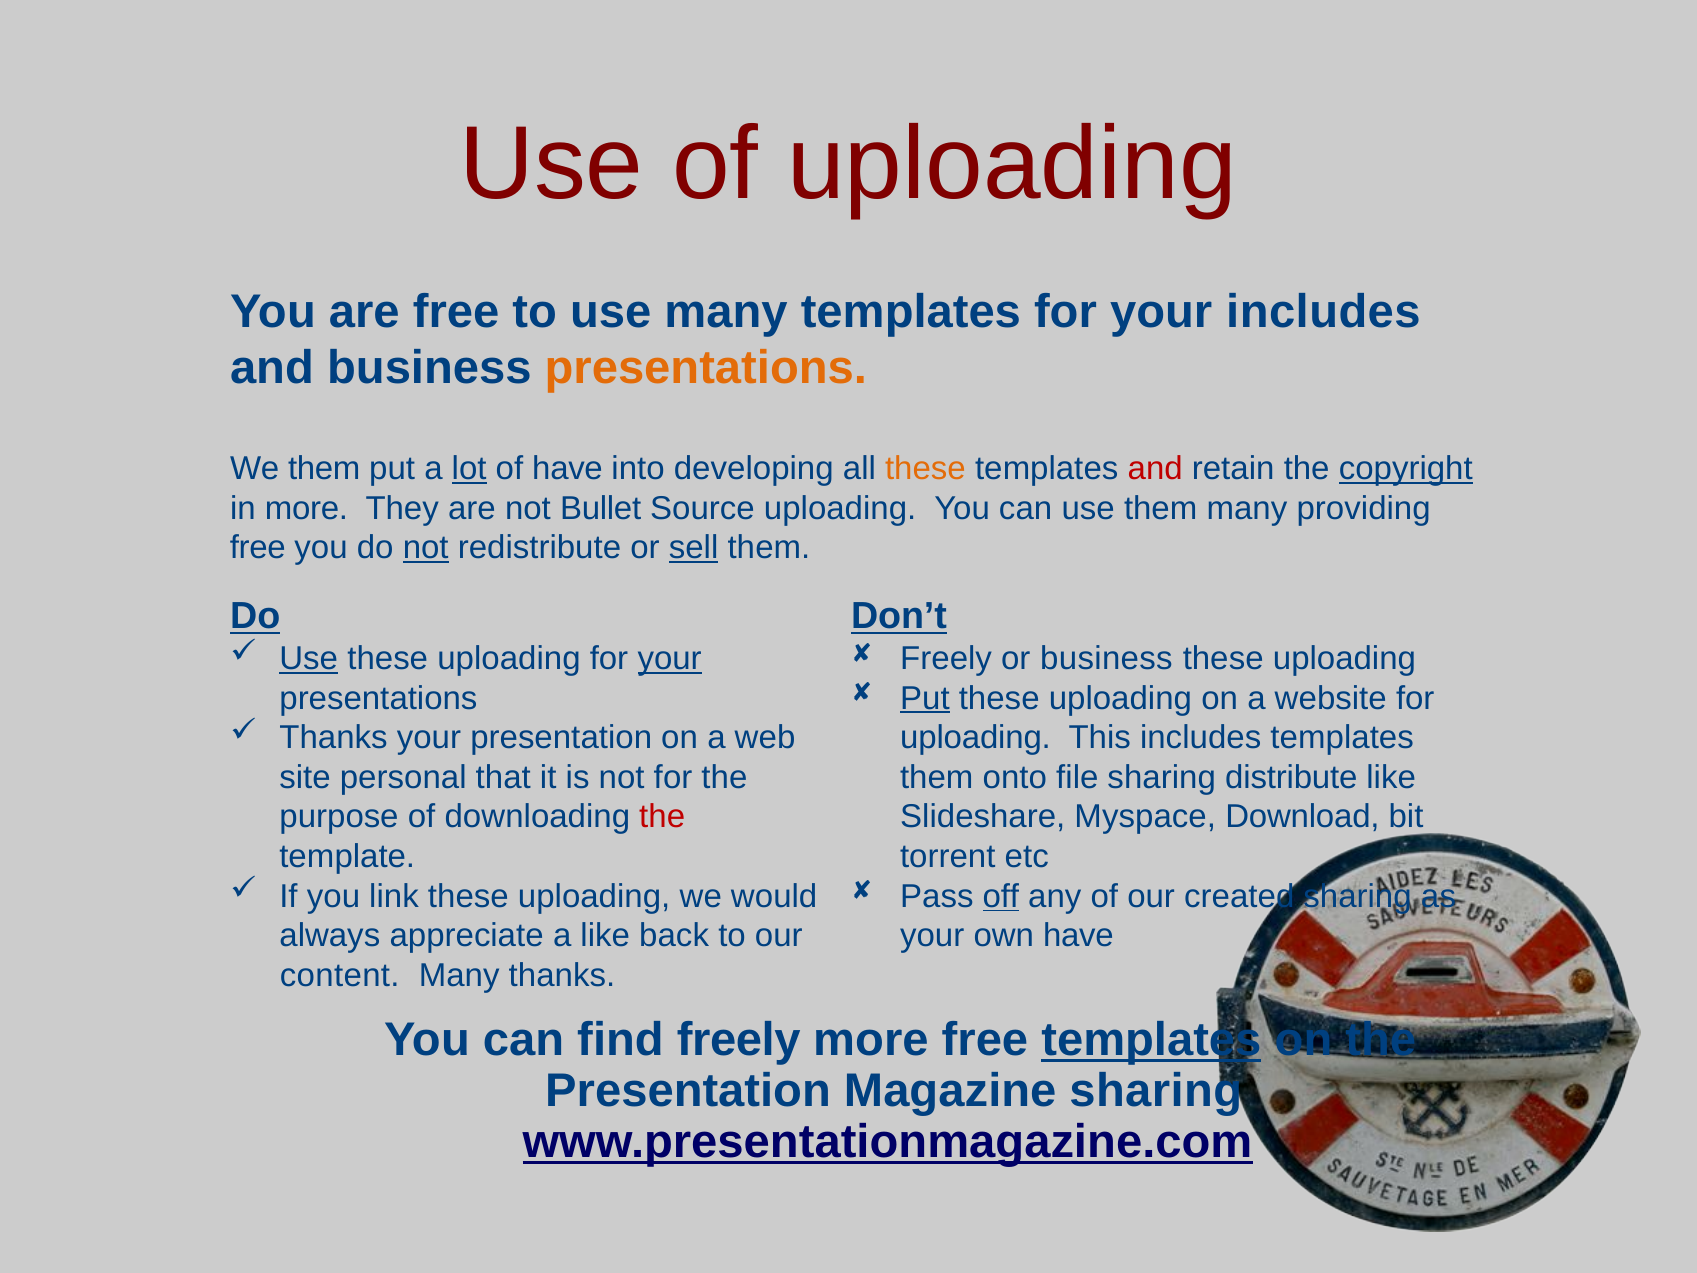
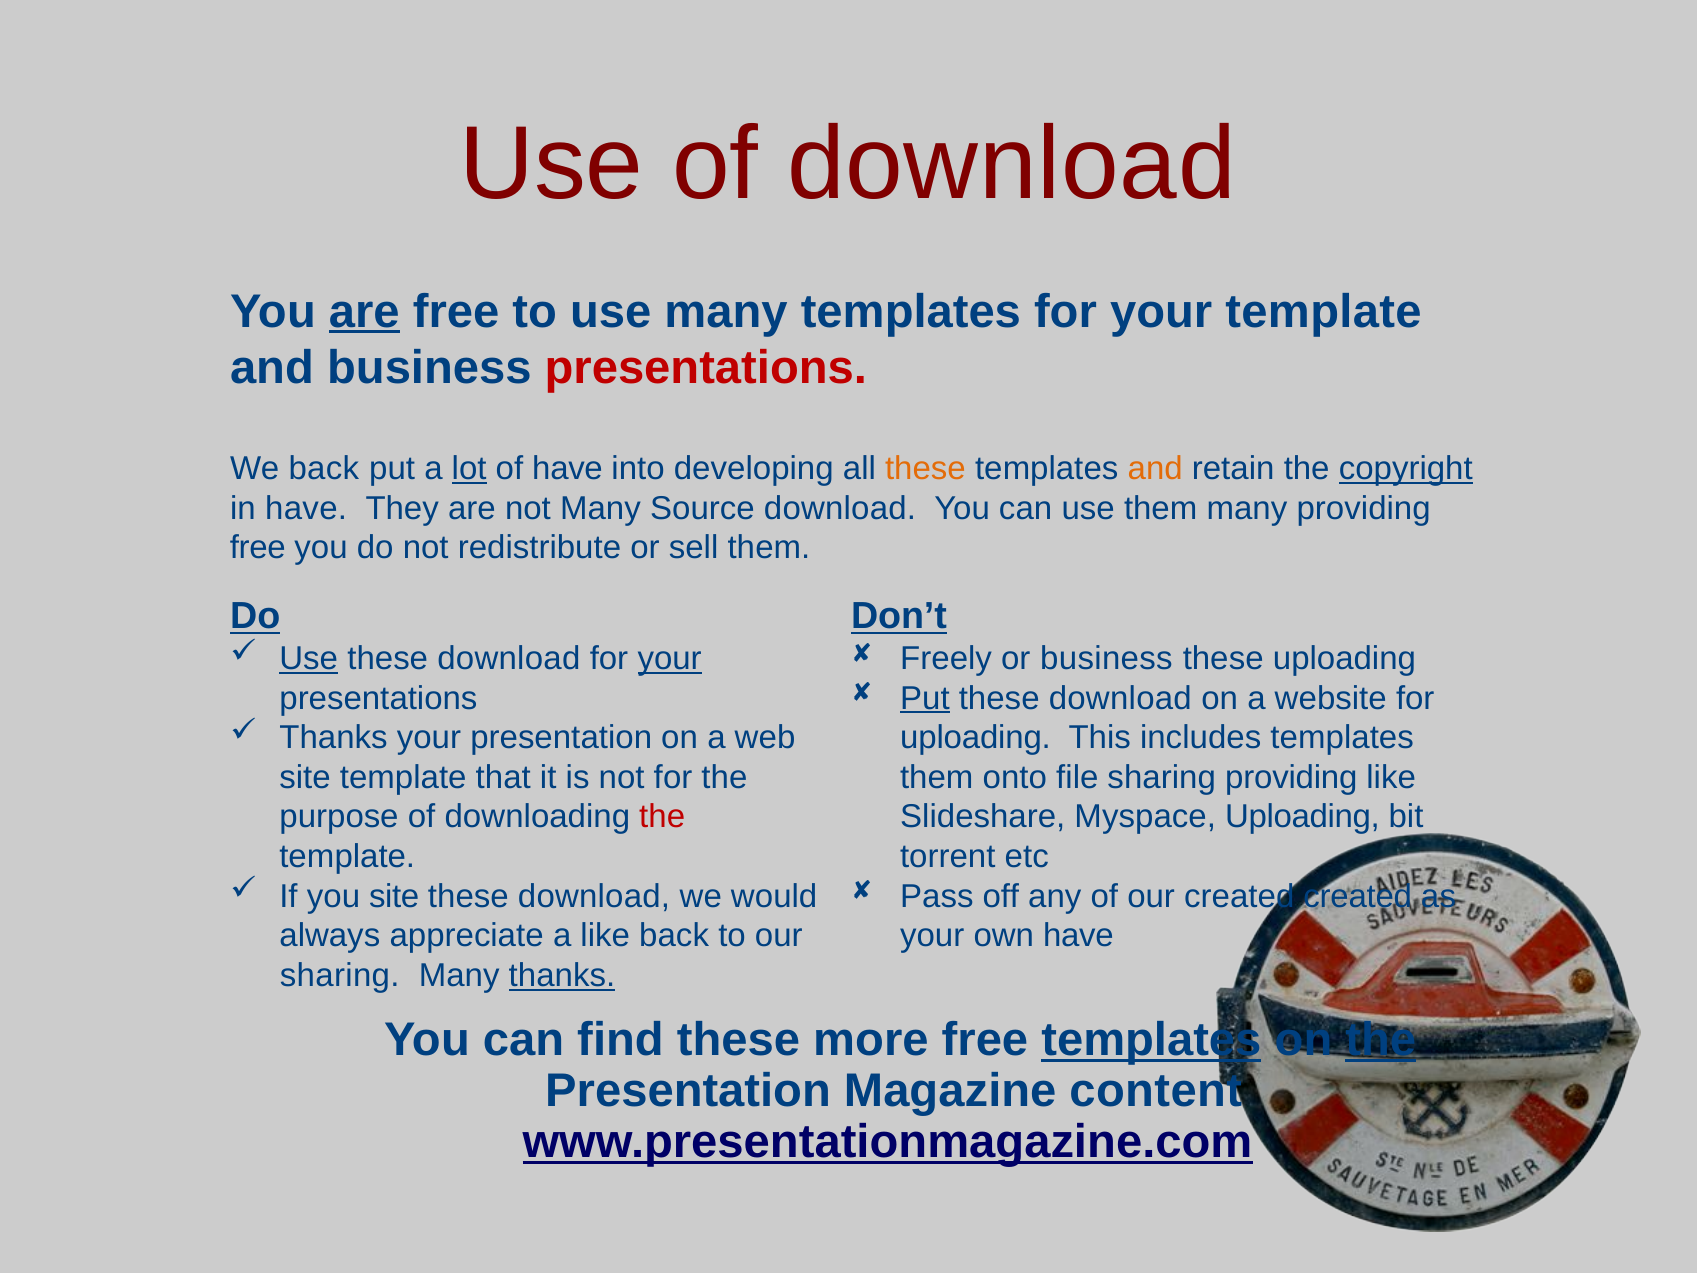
of uploading: uploading -> download
are at (364, 312) underline: none -> present
your includes: includes -> template
presentations at (706, 368) colour: orange -> red
We them: them -> back
and at (1155, 469) colour: red -> orange
in more: more -> have
not Bullet: Bullet -> Many
Source uploading: uploading -> download
not at (426, 548) underline: present -> none
sell underline: present -> none
uploading at (509, 658): uploading -> download
uploading at (1120, 698): uploading -> download
site personal: personal -> template
sharing distribute: distribute -> providing
Myspace Download: Download -> Uploading
you link: link -> site
uploading at (594, 896): uploading -> download
off underline: present -> none
created sharing: sharing -> created
content at (340, 975): content -> sharing
thanks at (562, 975) underline: none -> present
find freely: freely -> these
the at (1381, 1040) underline: none -> present
Magazine sharing: sharing -> content
